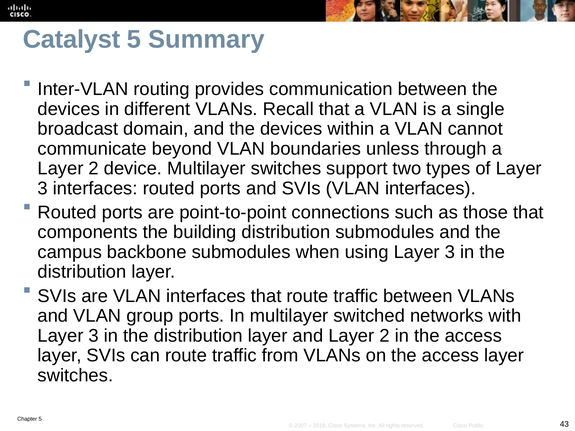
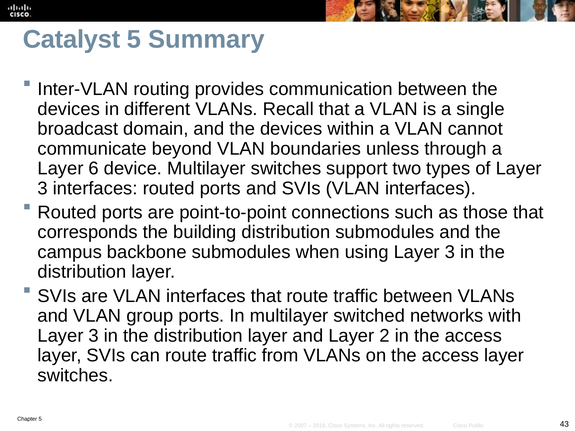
2 at (94, 169): 2 -> 6
components: components -> corresponds
